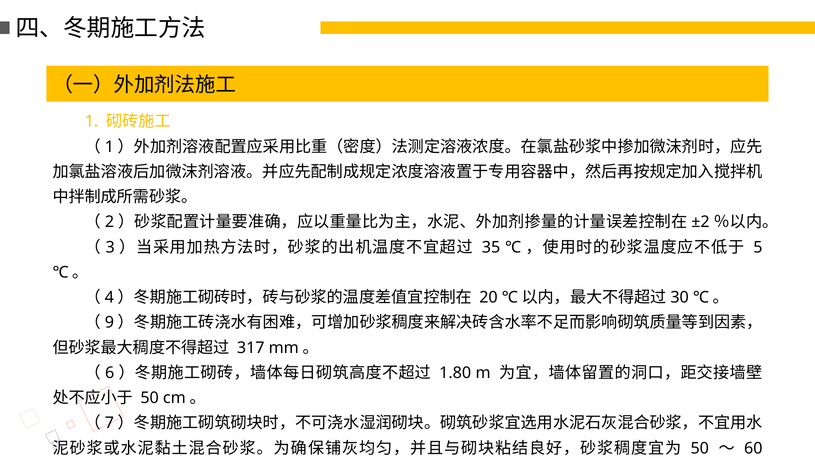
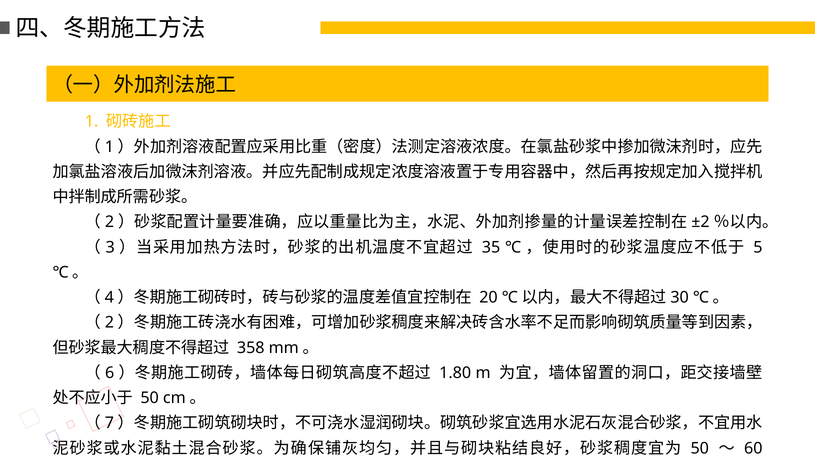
9 at (109, 323): 9 -> 2
317: 317 -> 358
